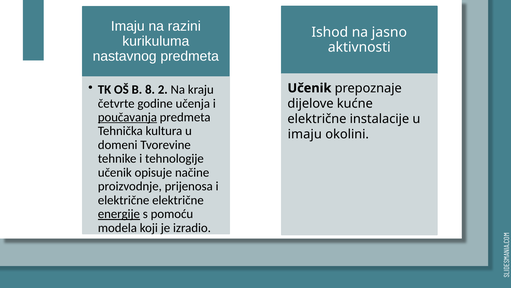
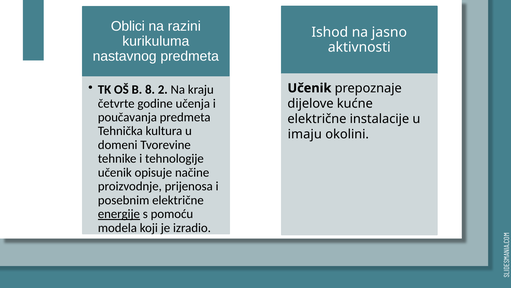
Imaju at (128, 26): Imaju -> Oblici
poučavanja underline: present -> none
električne at (124, 200): električne -> posebnim
